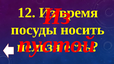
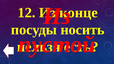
время: время -> конце
